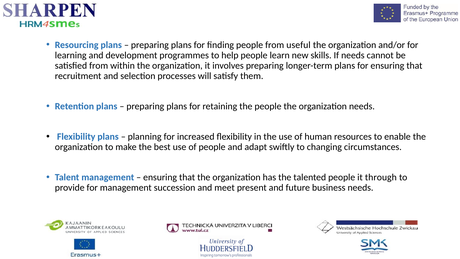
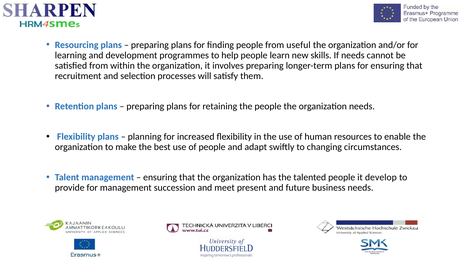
through: through -> develop
